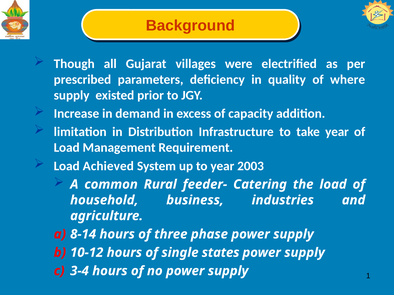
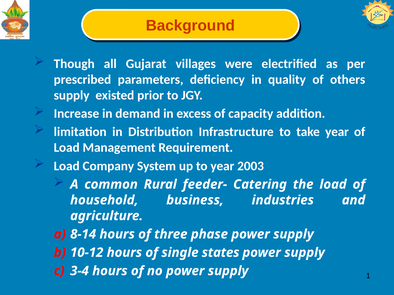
where: where -> others
Achieved: Achieved -> Company
